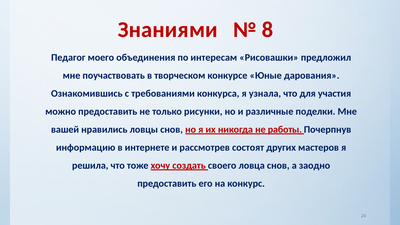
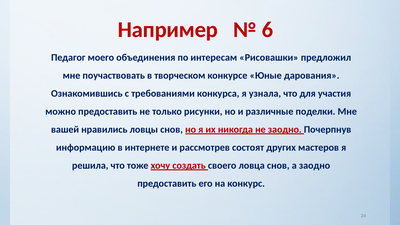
Знаниями: Знаниями -> Например
8: 8 -> 6
не работы: работы -> заодно
